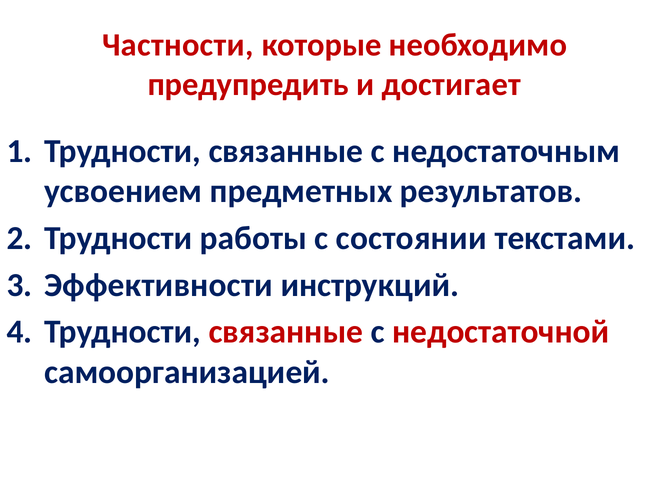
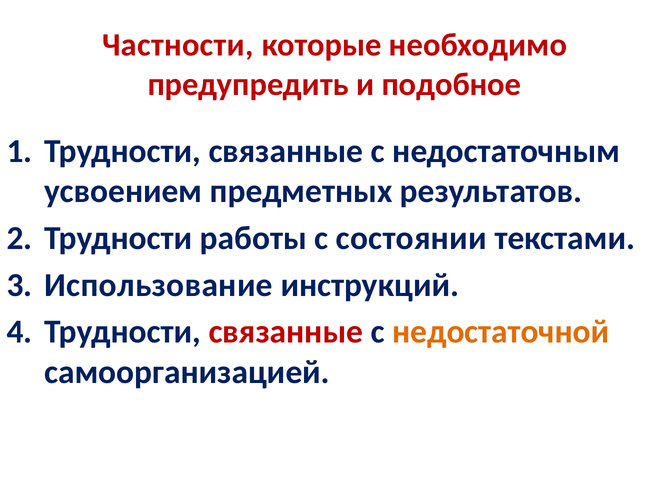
достигает: достигает -> подобное
Эффективности: Эффективности -> Использование
недостаточной colour: red -> orange
